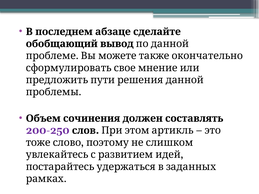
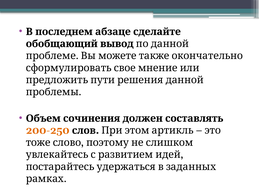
200-250 colour: purple -> orange
